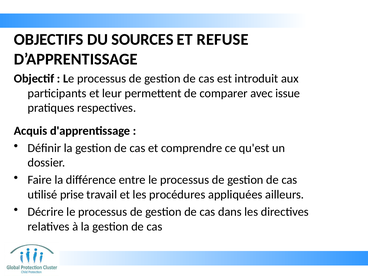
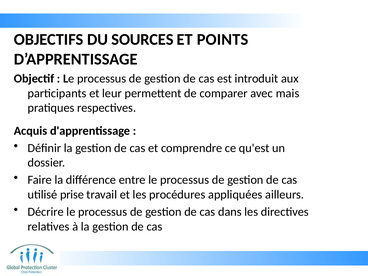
REFUSE: REFUSE -> POINTS
issue: issue -> mais
